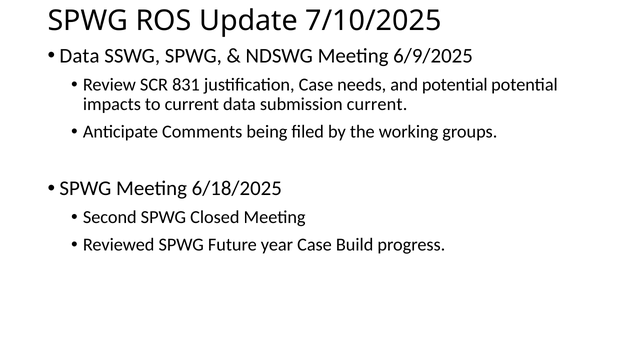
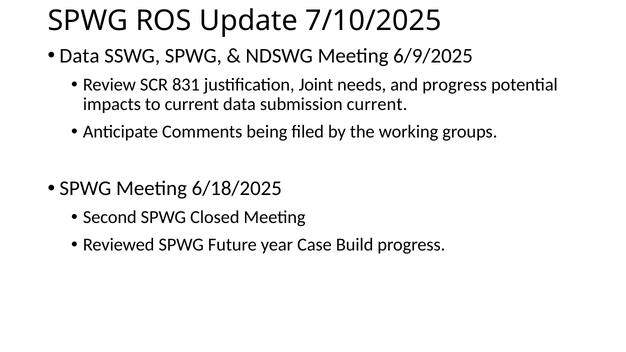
justification Case: Case -> Joint
and potential: potential -> progress
